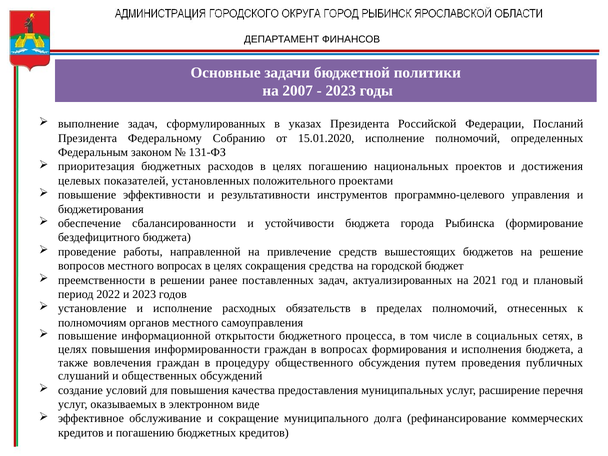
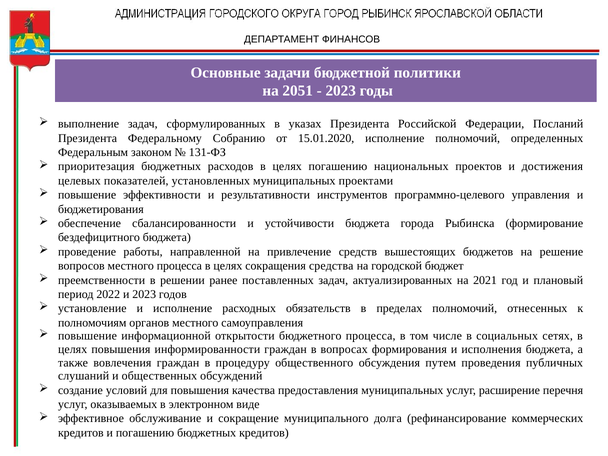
2007: 2007 -> 2051
установленных положительного: положительного -> муниципальных
местного вопросах: вопросах -> процесса
